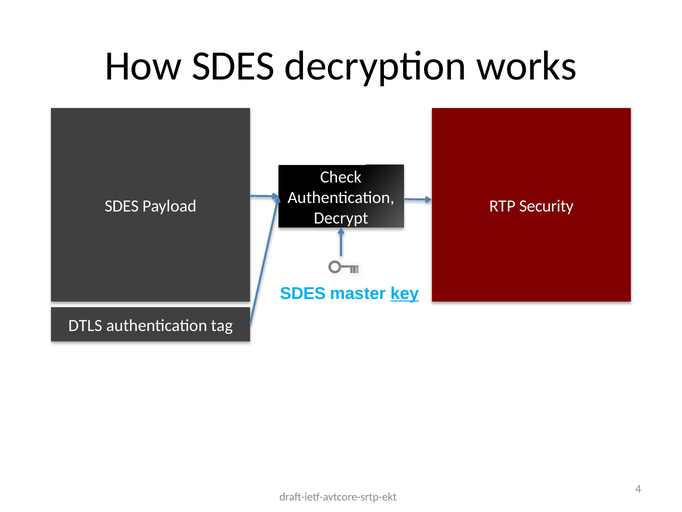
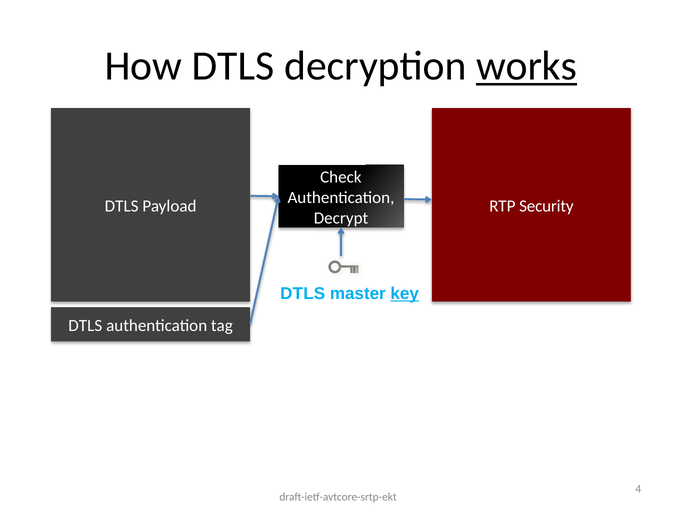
How SDES: SDES -> DTLS
works underline: none -> present
SDES at (122, 206): SDES -> DTLS
SDES at (303, 293): SDES -> DTLS
